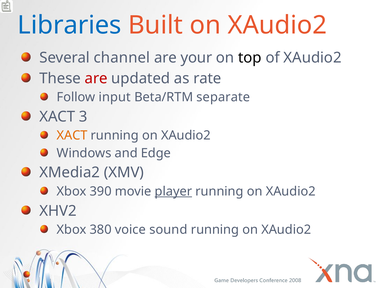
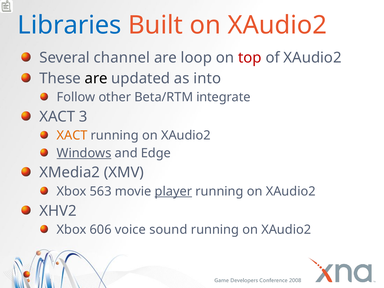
your: your -> loop
top colour: black -> red
are at (96, 78) colour: red -> black
rate: rate -> into
input: input -> other
separate: separate -> integrate
Windows underline: none -> present
390: 390 -> 563
380: 380 -> 606
